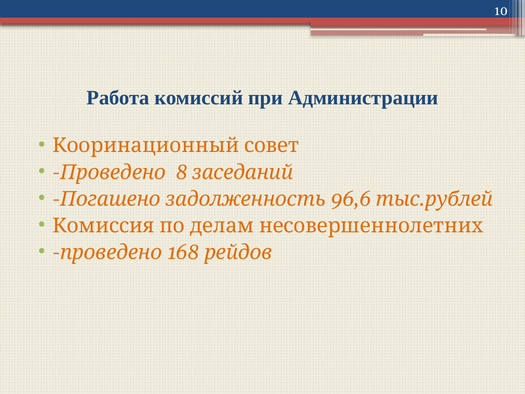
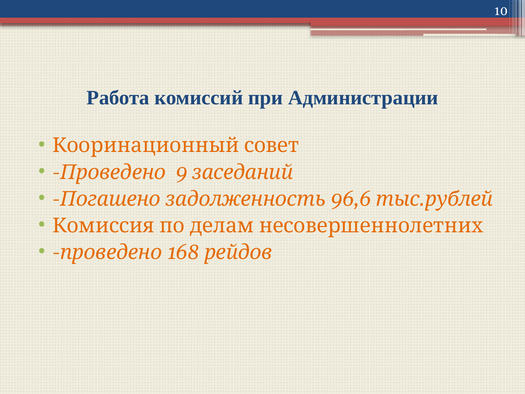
8: 8 -> 9
